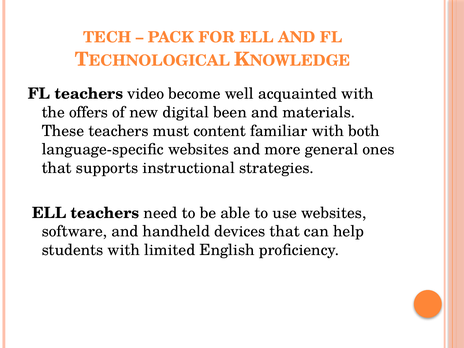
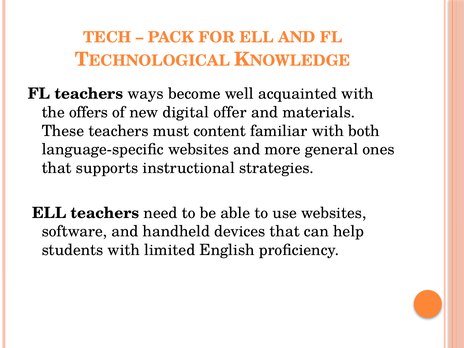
video: video -> ways
been: been -> offer
